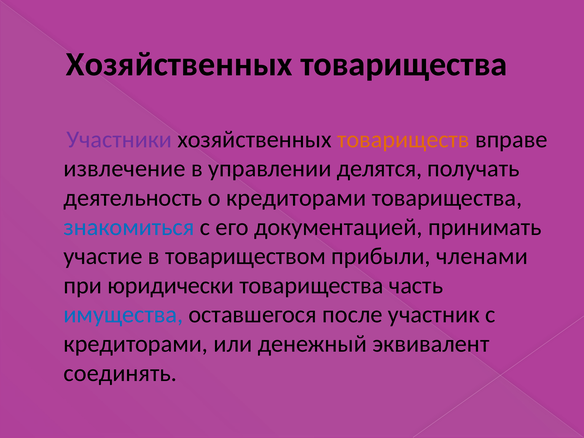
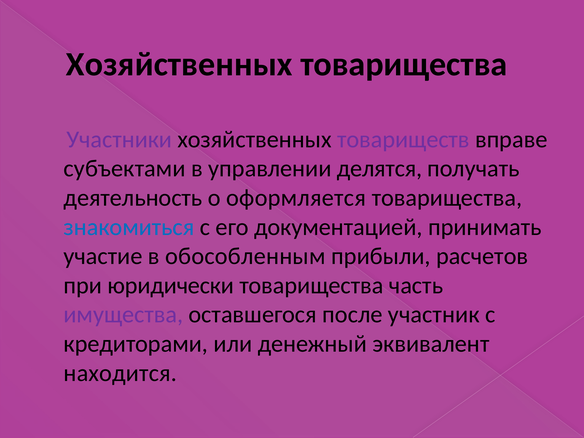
товариществ colour: orange -> purple
извлечение: извлечение -> субъектами
о кредиторами: кредиторами -> оформляется
товариществом: товариществом -> обособленным
членами: членами -> расчетов
имущества colour: blue -> purple
соединять: соединять -> находится
